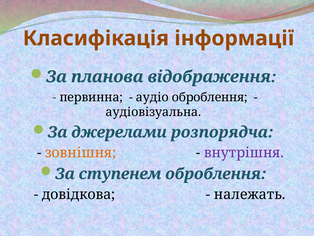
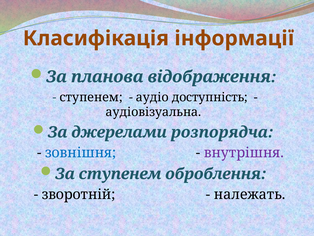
первинна at (91, 97): первинна -> ступенем
аудіо оброблення: оброблення -> доступність
зовнішня colour: orange -> blue
довідкова: довідкова -> зворотній
